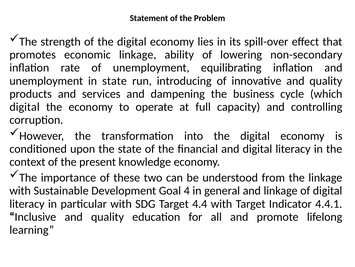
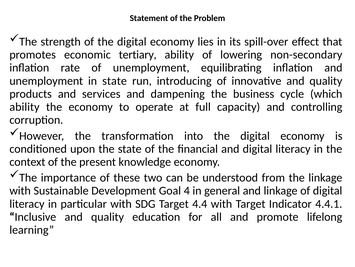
economic linkage: linkage -> tertiary
digital at (25, 107): digital -> ability
